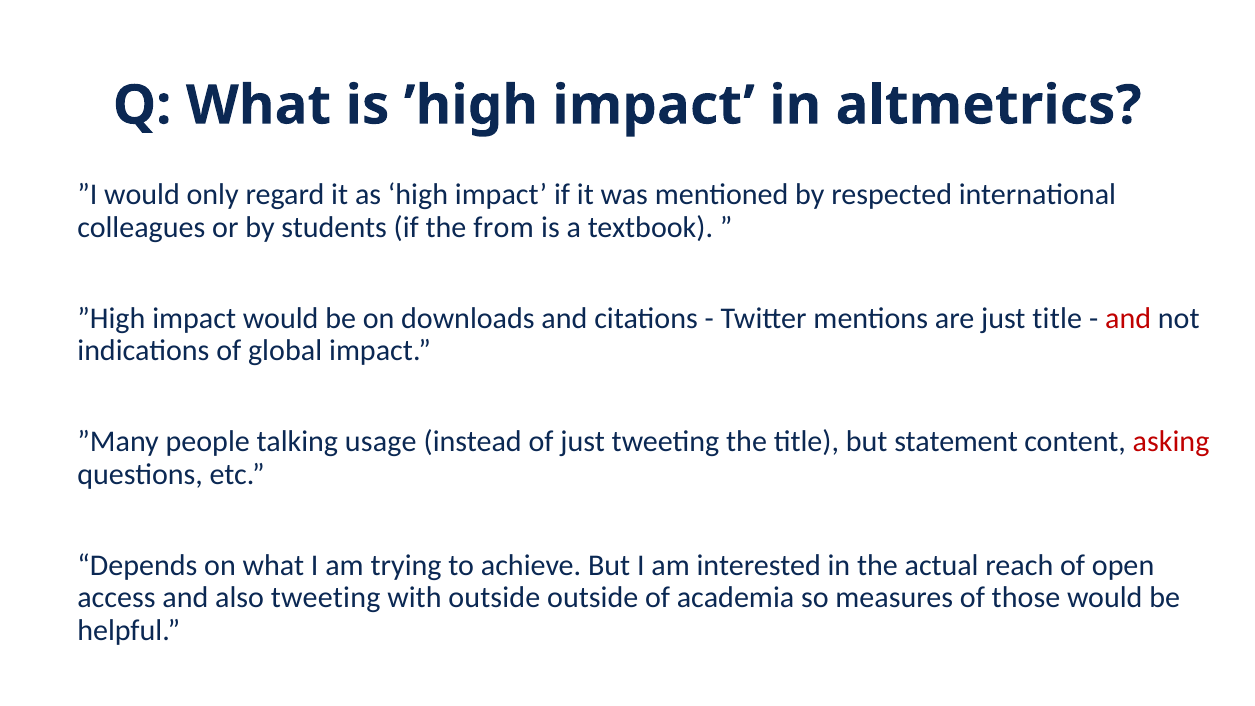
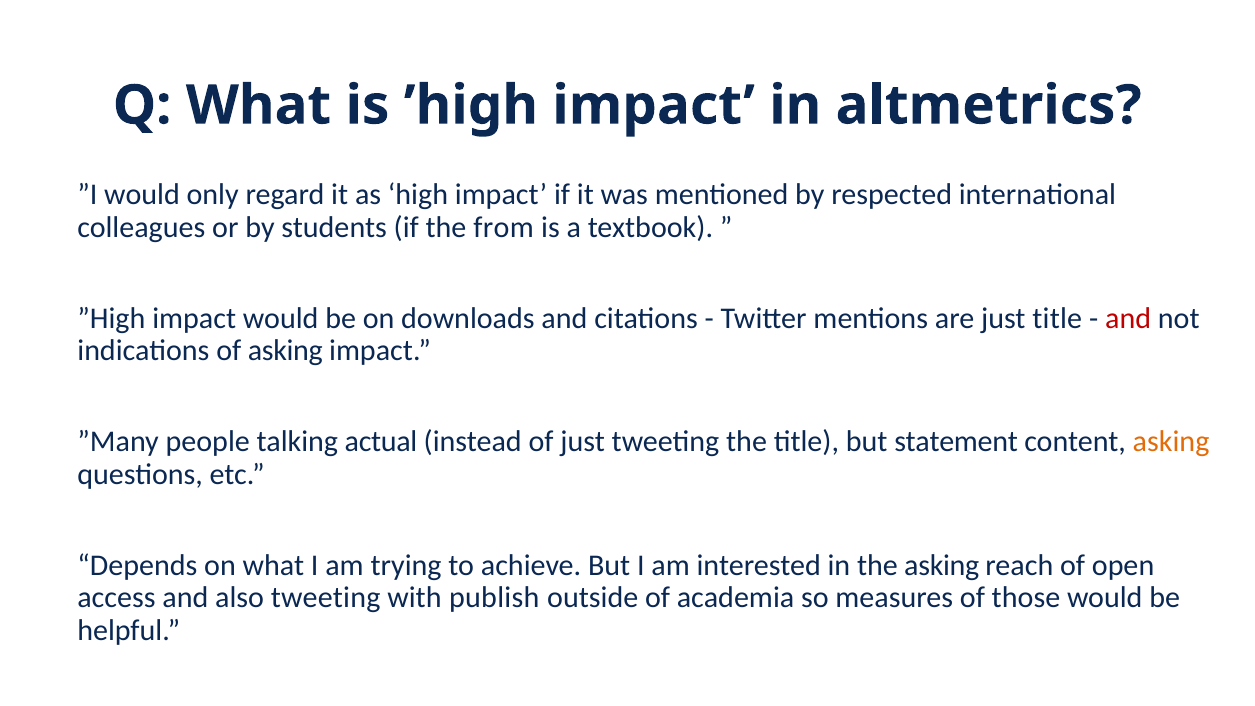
of global: global -> asking
usage: usage -> actual
asking at (1171, 442) colour: red -> orange
the actual: actual -> asking
with outside: outside -> publish
